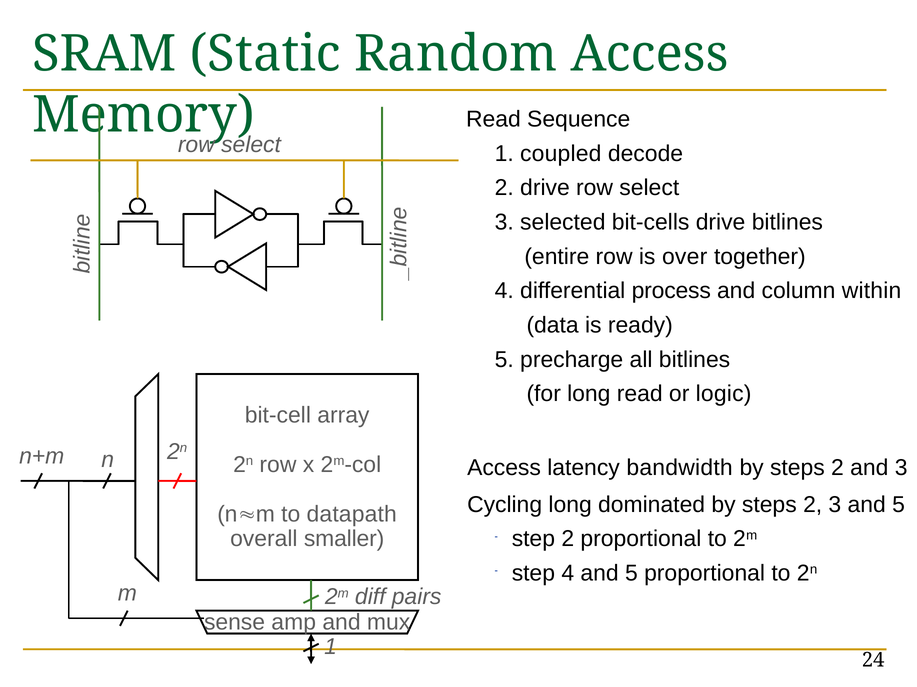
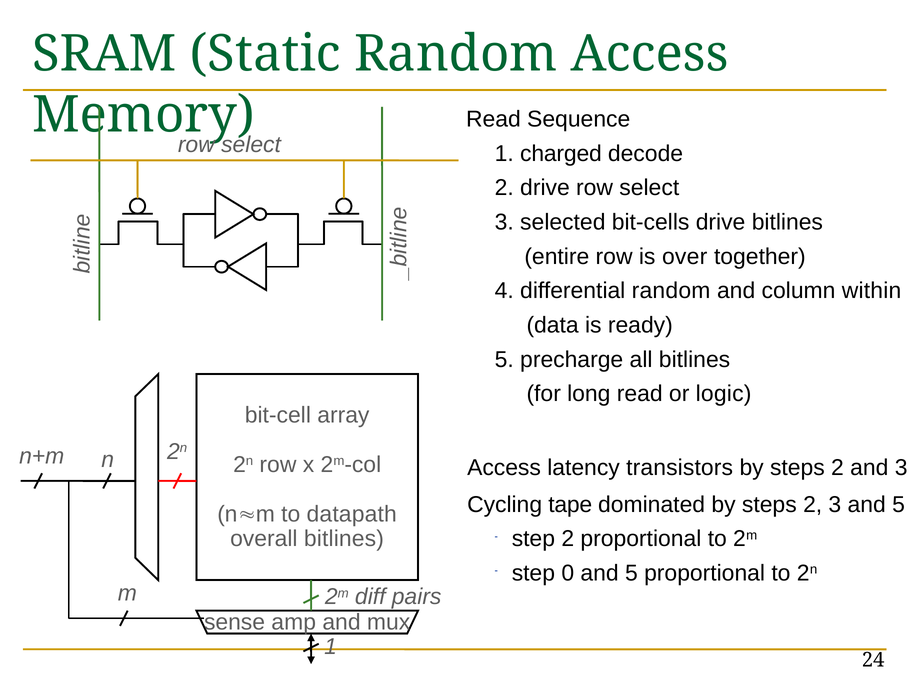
coupled: coupled -> charged
differential process: process -> random
bandwidth: bandwidth -> transistors
Cycling long: long -> tape
overall smaller: smaller -> bitlines
step 4: 4 -> 0
